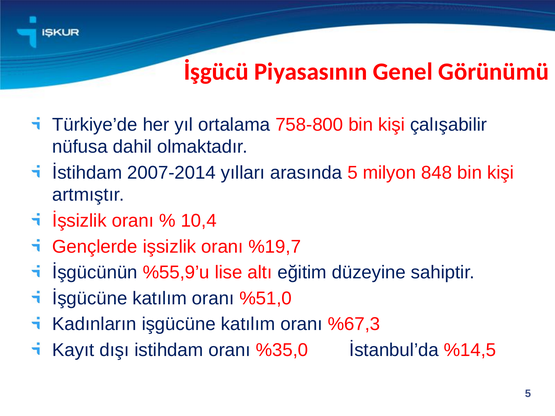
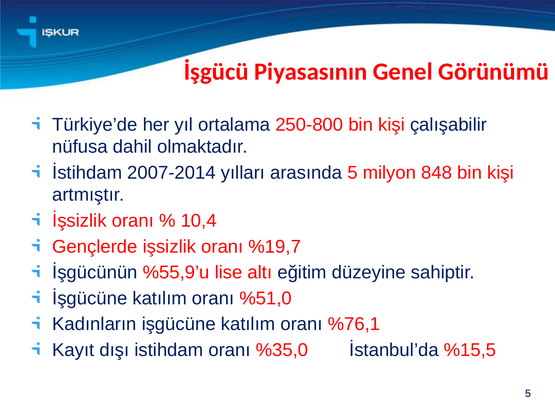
758-800: 758-800 -> 250-800
%67,3: %67,3 -> %76,1
%14,5: %14,5 -> %15,5
